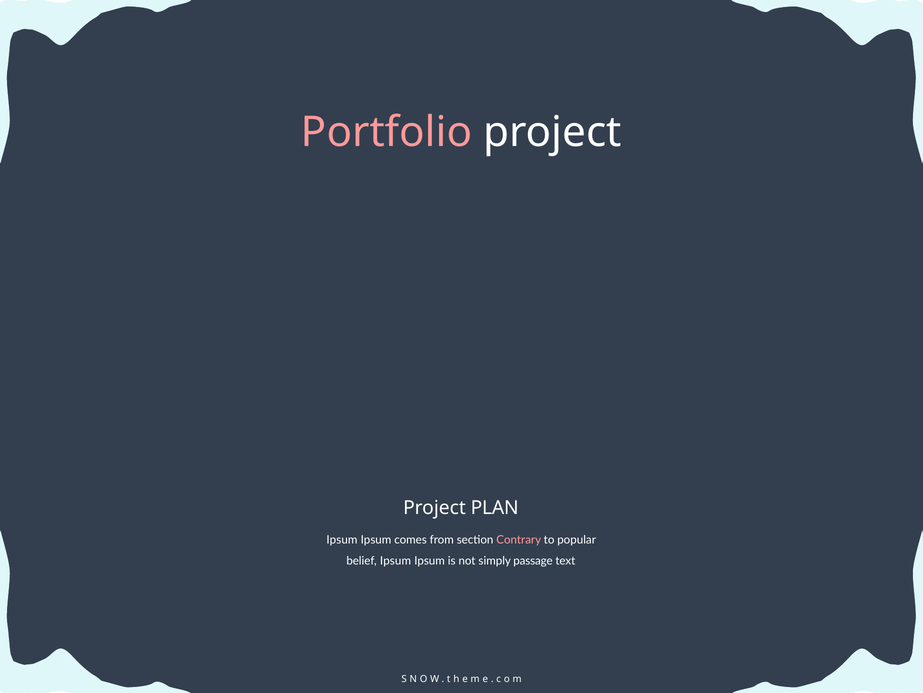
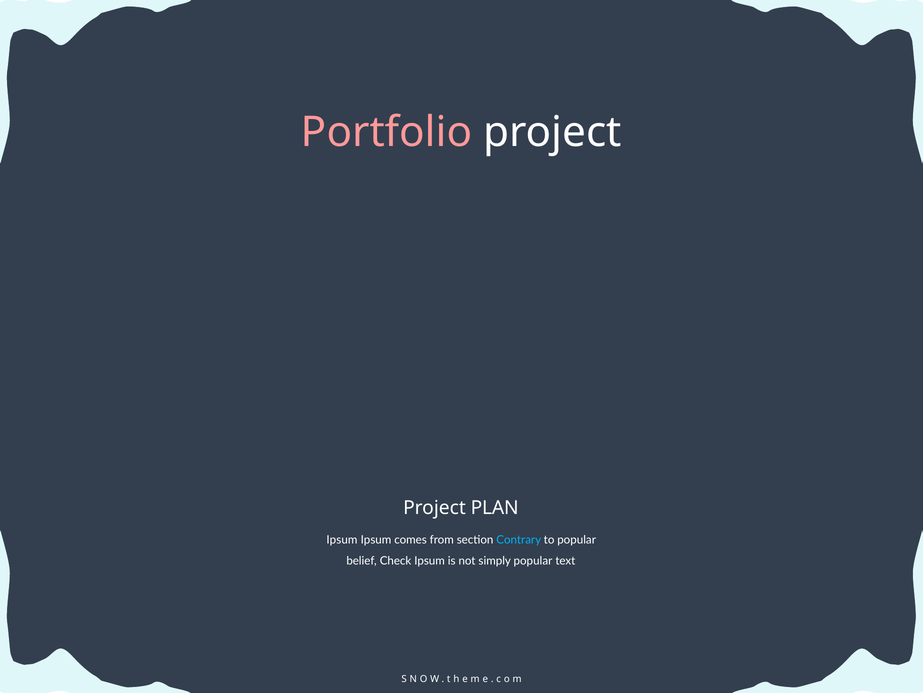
Contrary colour: pink -> light blue
belief Ipsum: Ipsum -> Check
simply passage: passage -> popular
